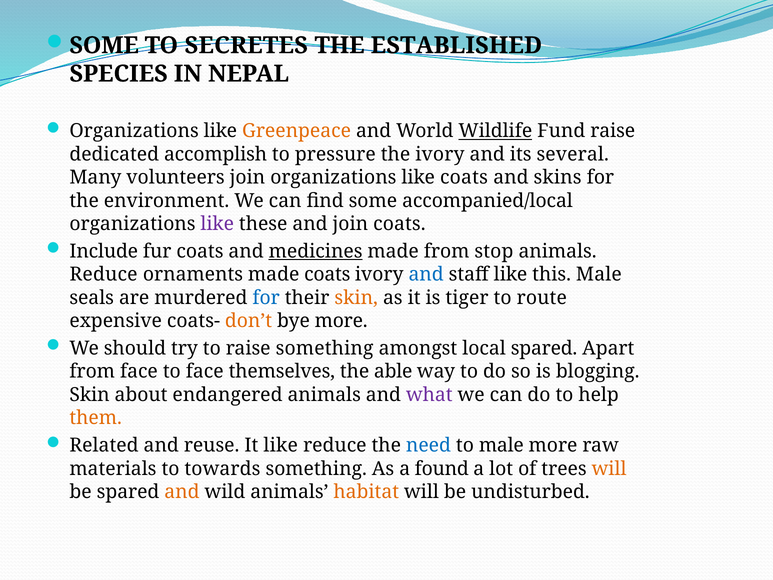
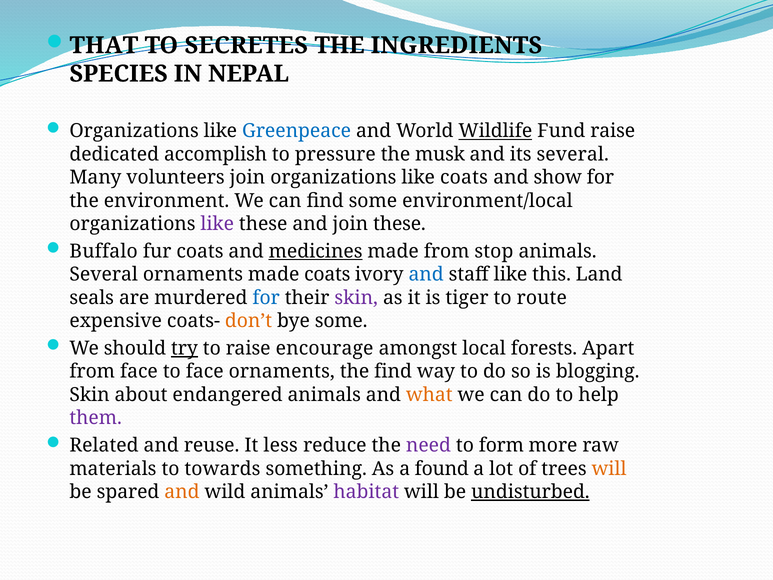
SOME at (104, 45): SOME -> THAT
ESTABLISHED: ESTABLISHED -> INGREDIENTS
Greenpeace colour: orange -> blue
the ivory: ivory -> musk
skins: skins -> show
accompanied/local: accompanied/local -> environment/local
join coats: coats -> these
Include: Include -> Buffalo
Reduce at (104, 274): Reduce -> Several
this Male: Male -> Land
skin at (356, 298) colour: orange -> purple
bye more: more -> some
try underline: none -> present
raise something: something -> encourage
local spared: spared -> forests
face themselves: themselves -> ornaments
the able: able -> find
what colour: purple -> orange
them colour: orange -> purple
It like: like -> less
need colour: blue -> purple
to male: male -> form
habitat colour: orange -> purple
undisturbed underline: none -> present
